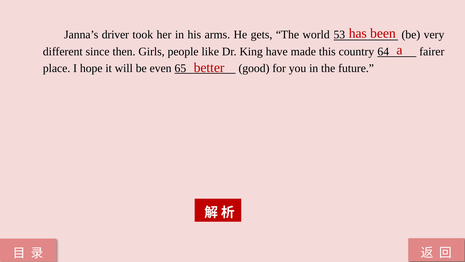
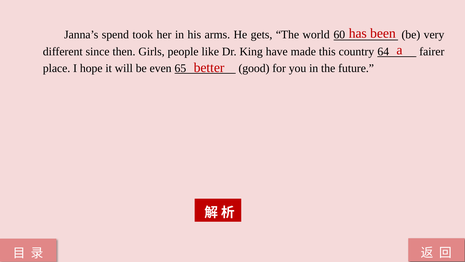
driver: driver -> spend
53: 53 -> 60
